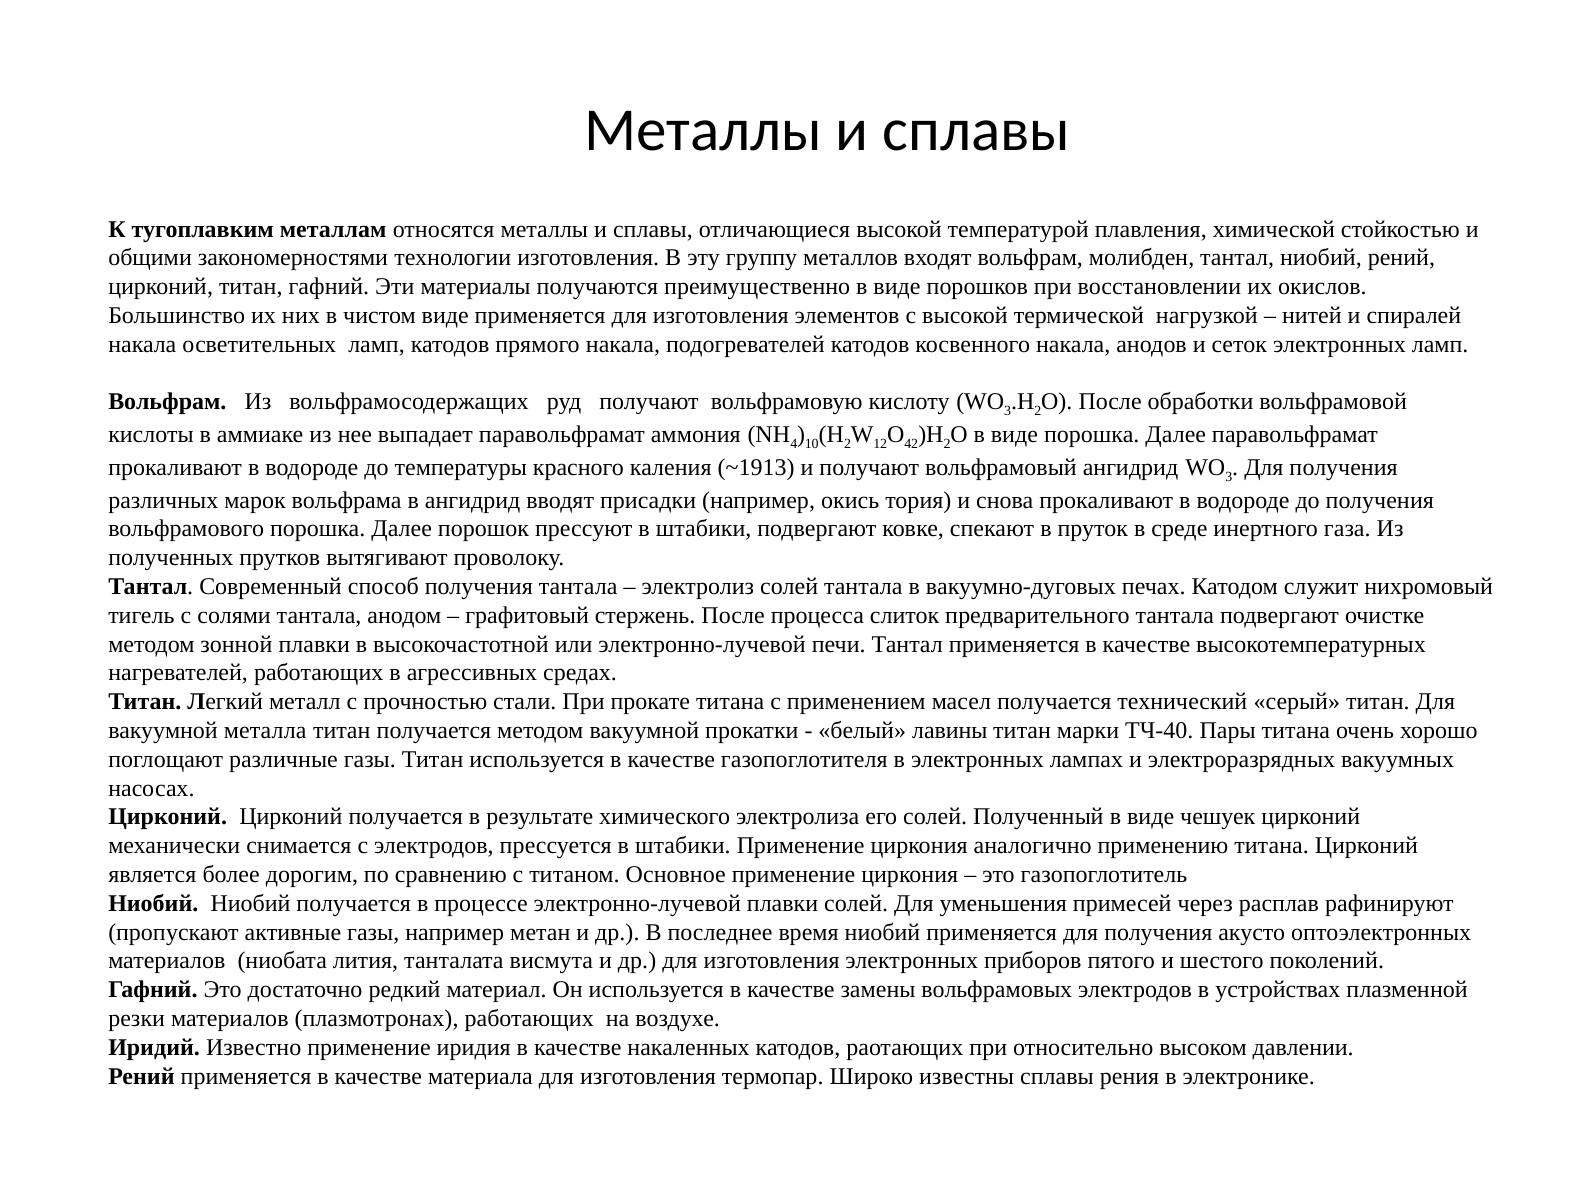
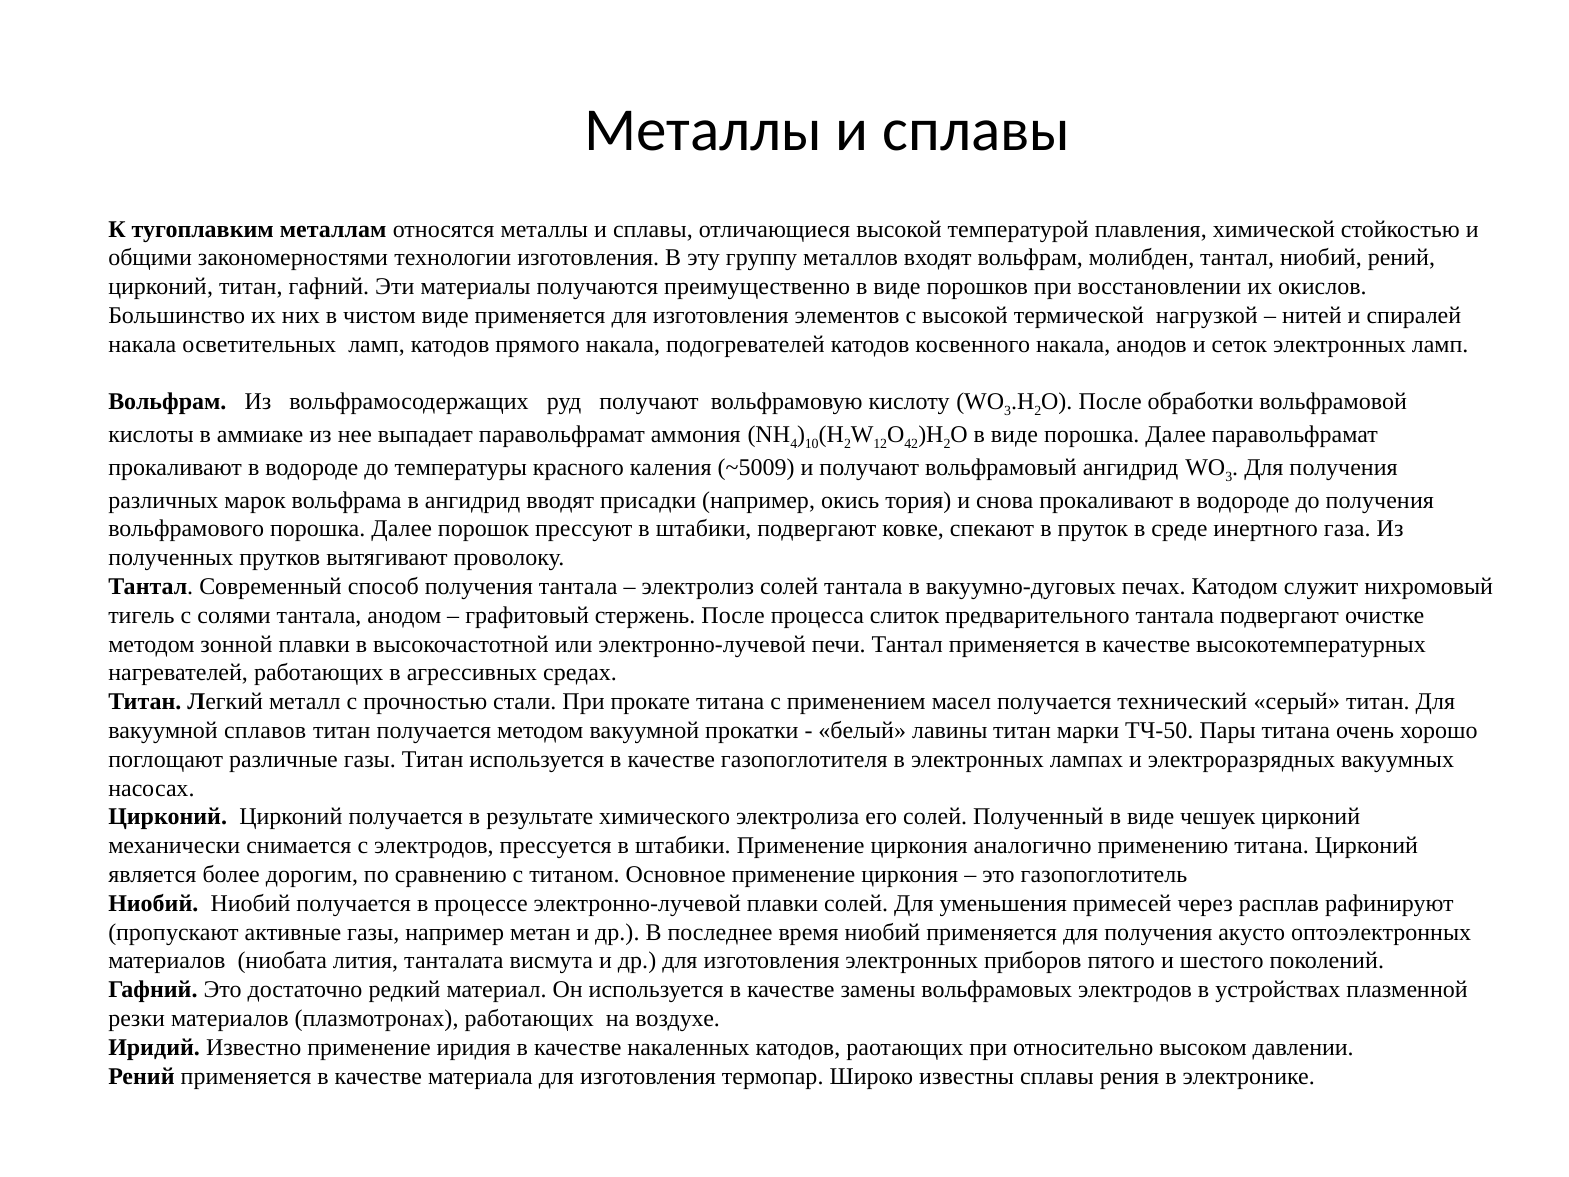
~1913: ~1913 -> ~5009
металла: металла -> сплавов
ТЧ-40: ТЧ-40 -> ТЧ-50
